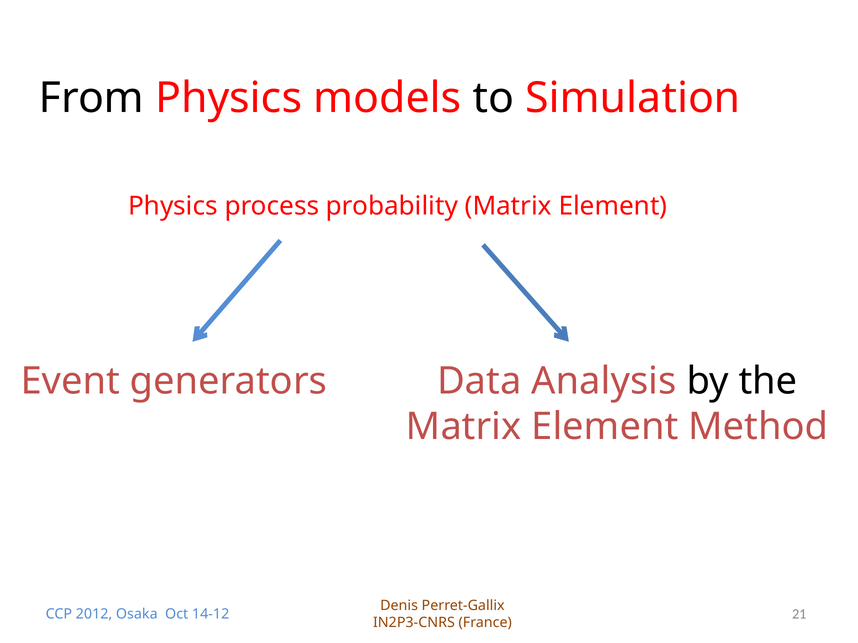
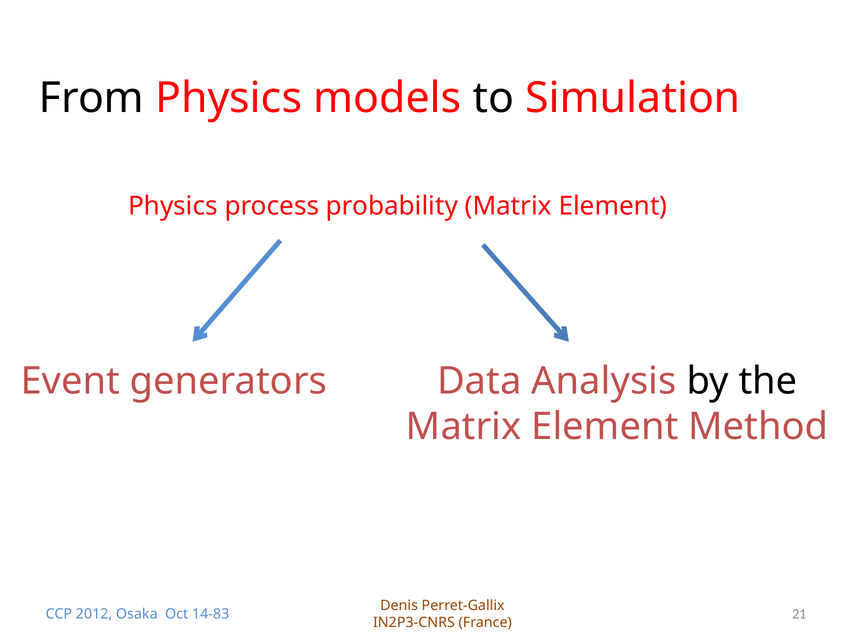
14-12: 14-12 -> 14-83
